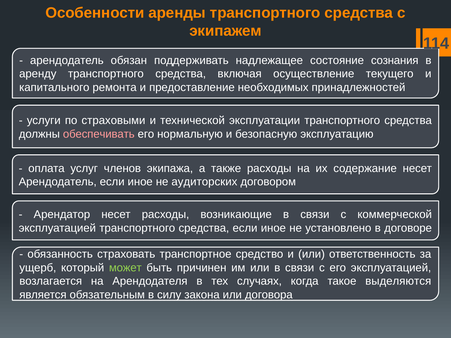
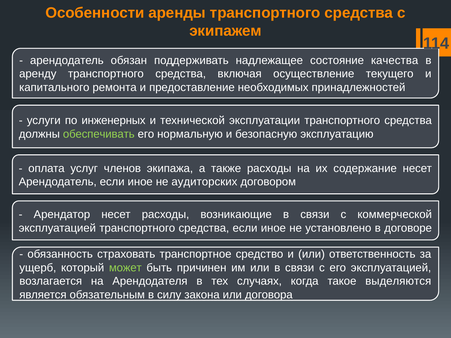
сознания: сознания -> качества
страховыми: страховыми -> инженерных
обеспечивать colour: pink -> light green
